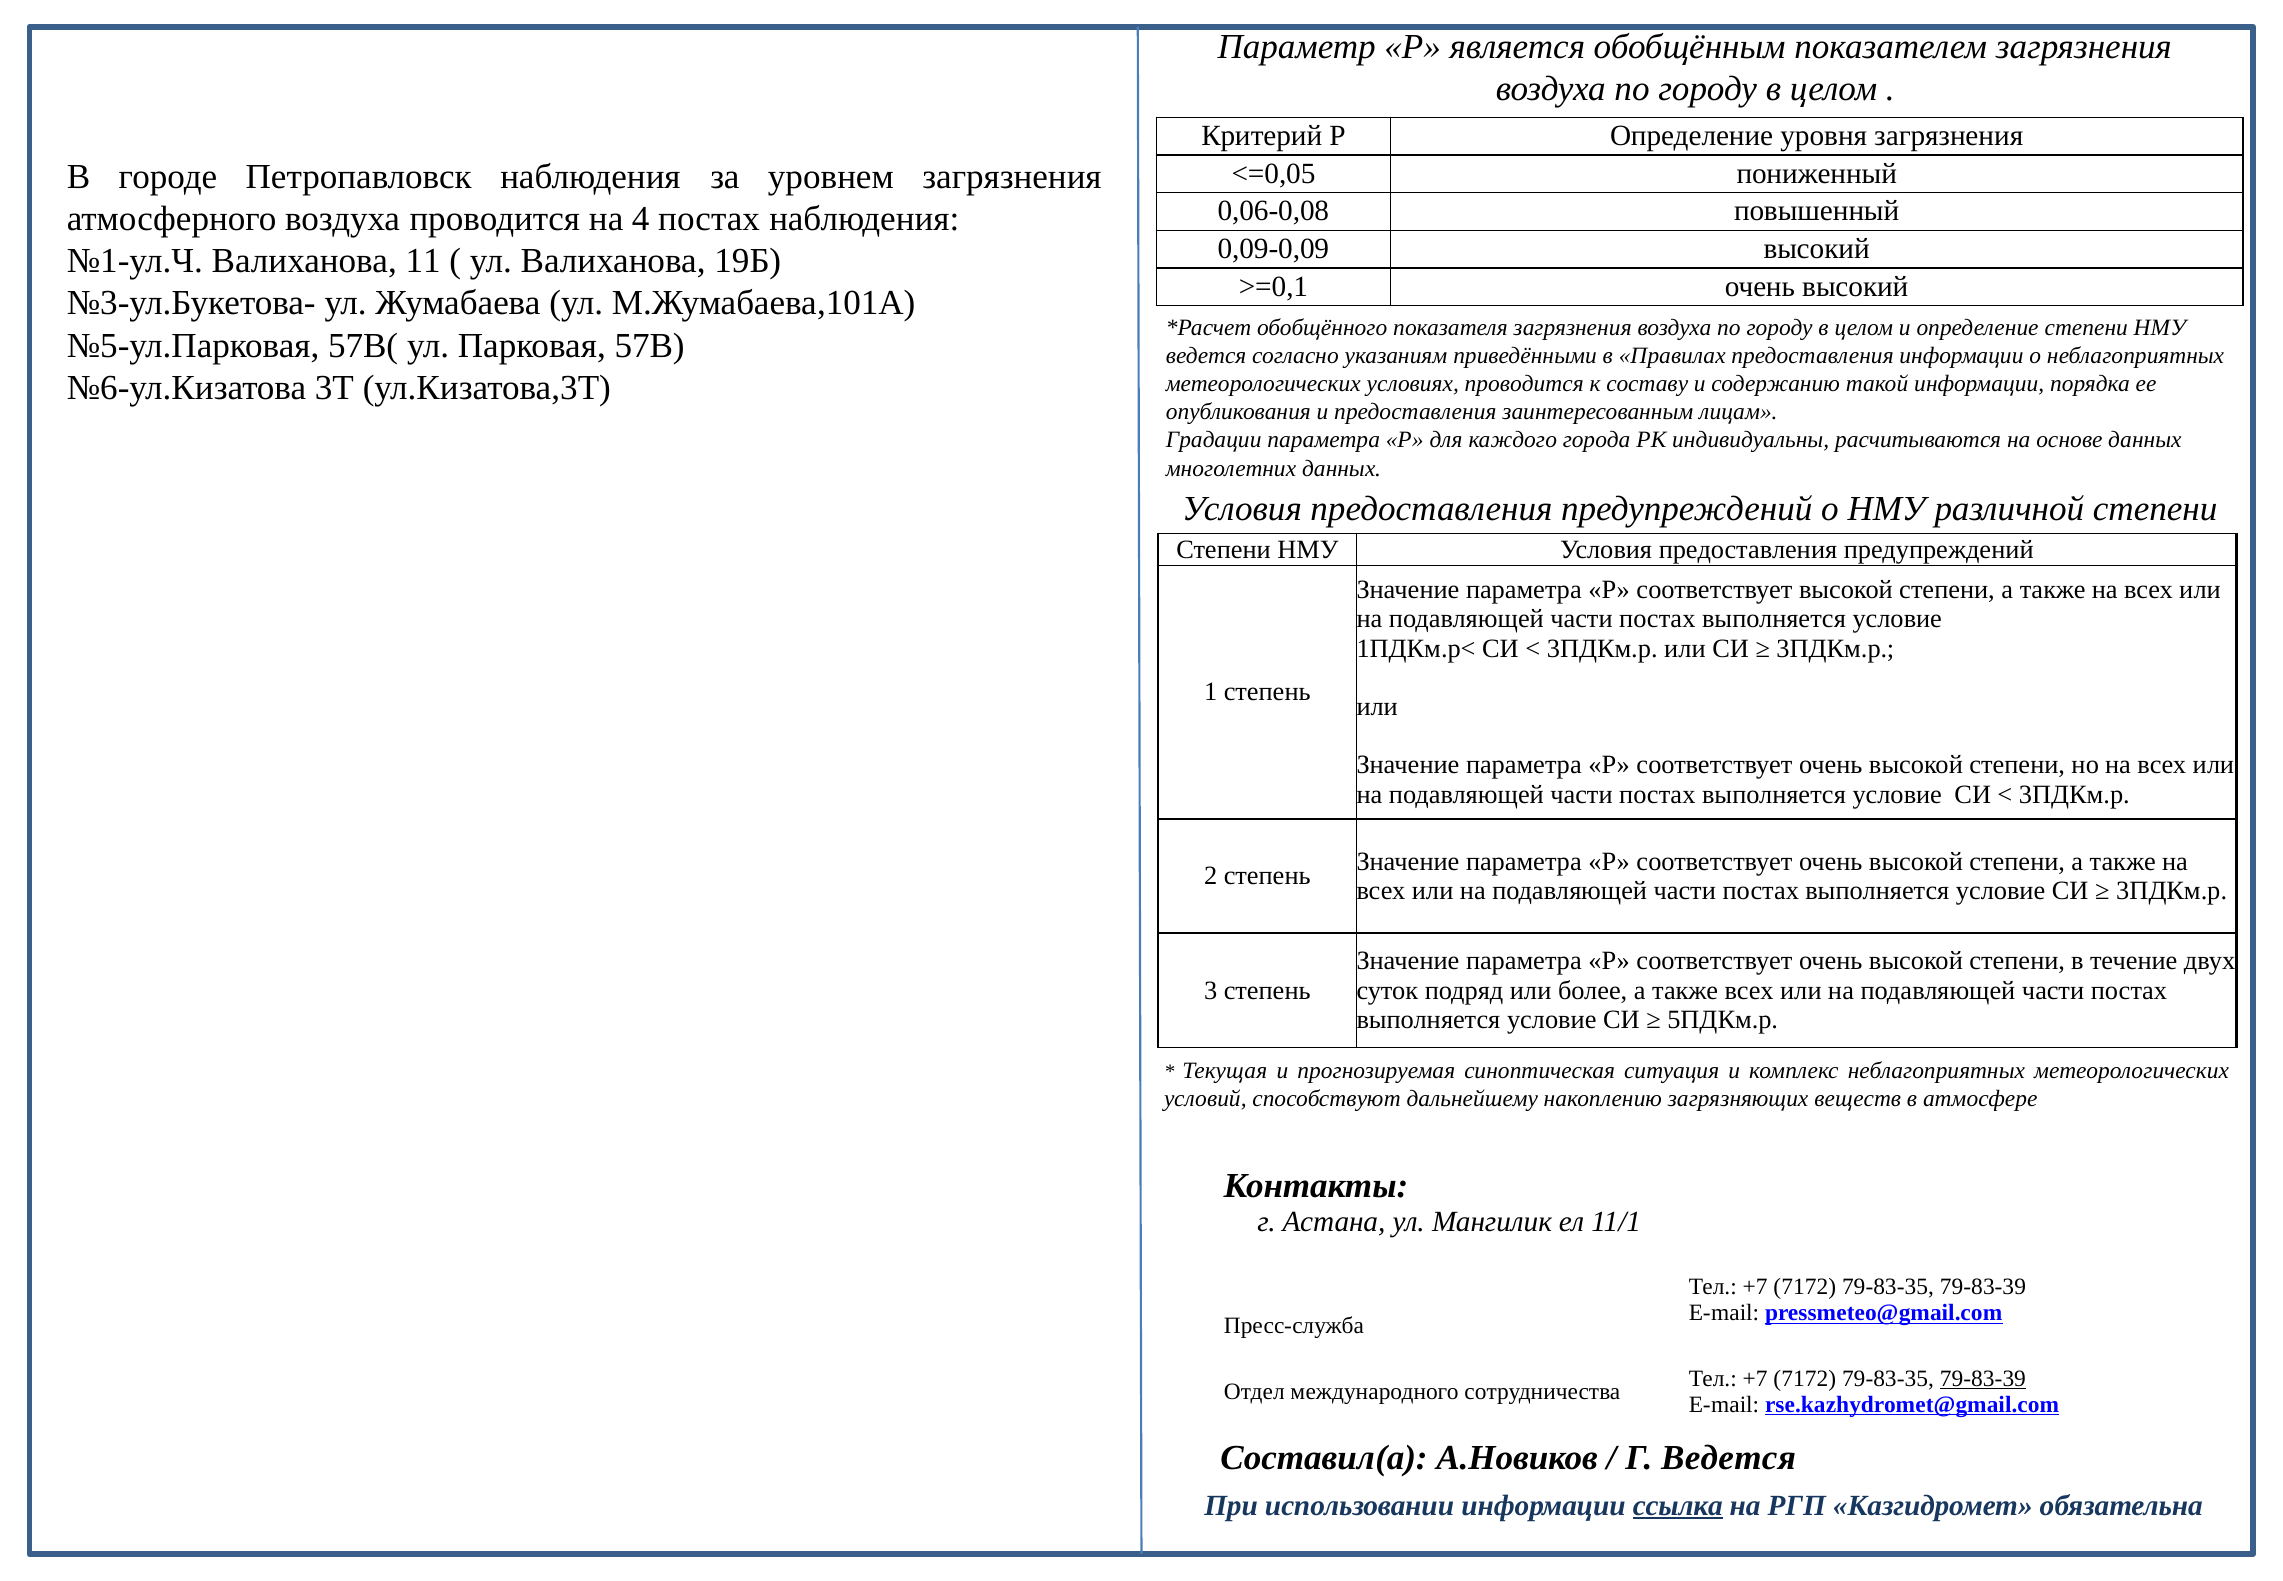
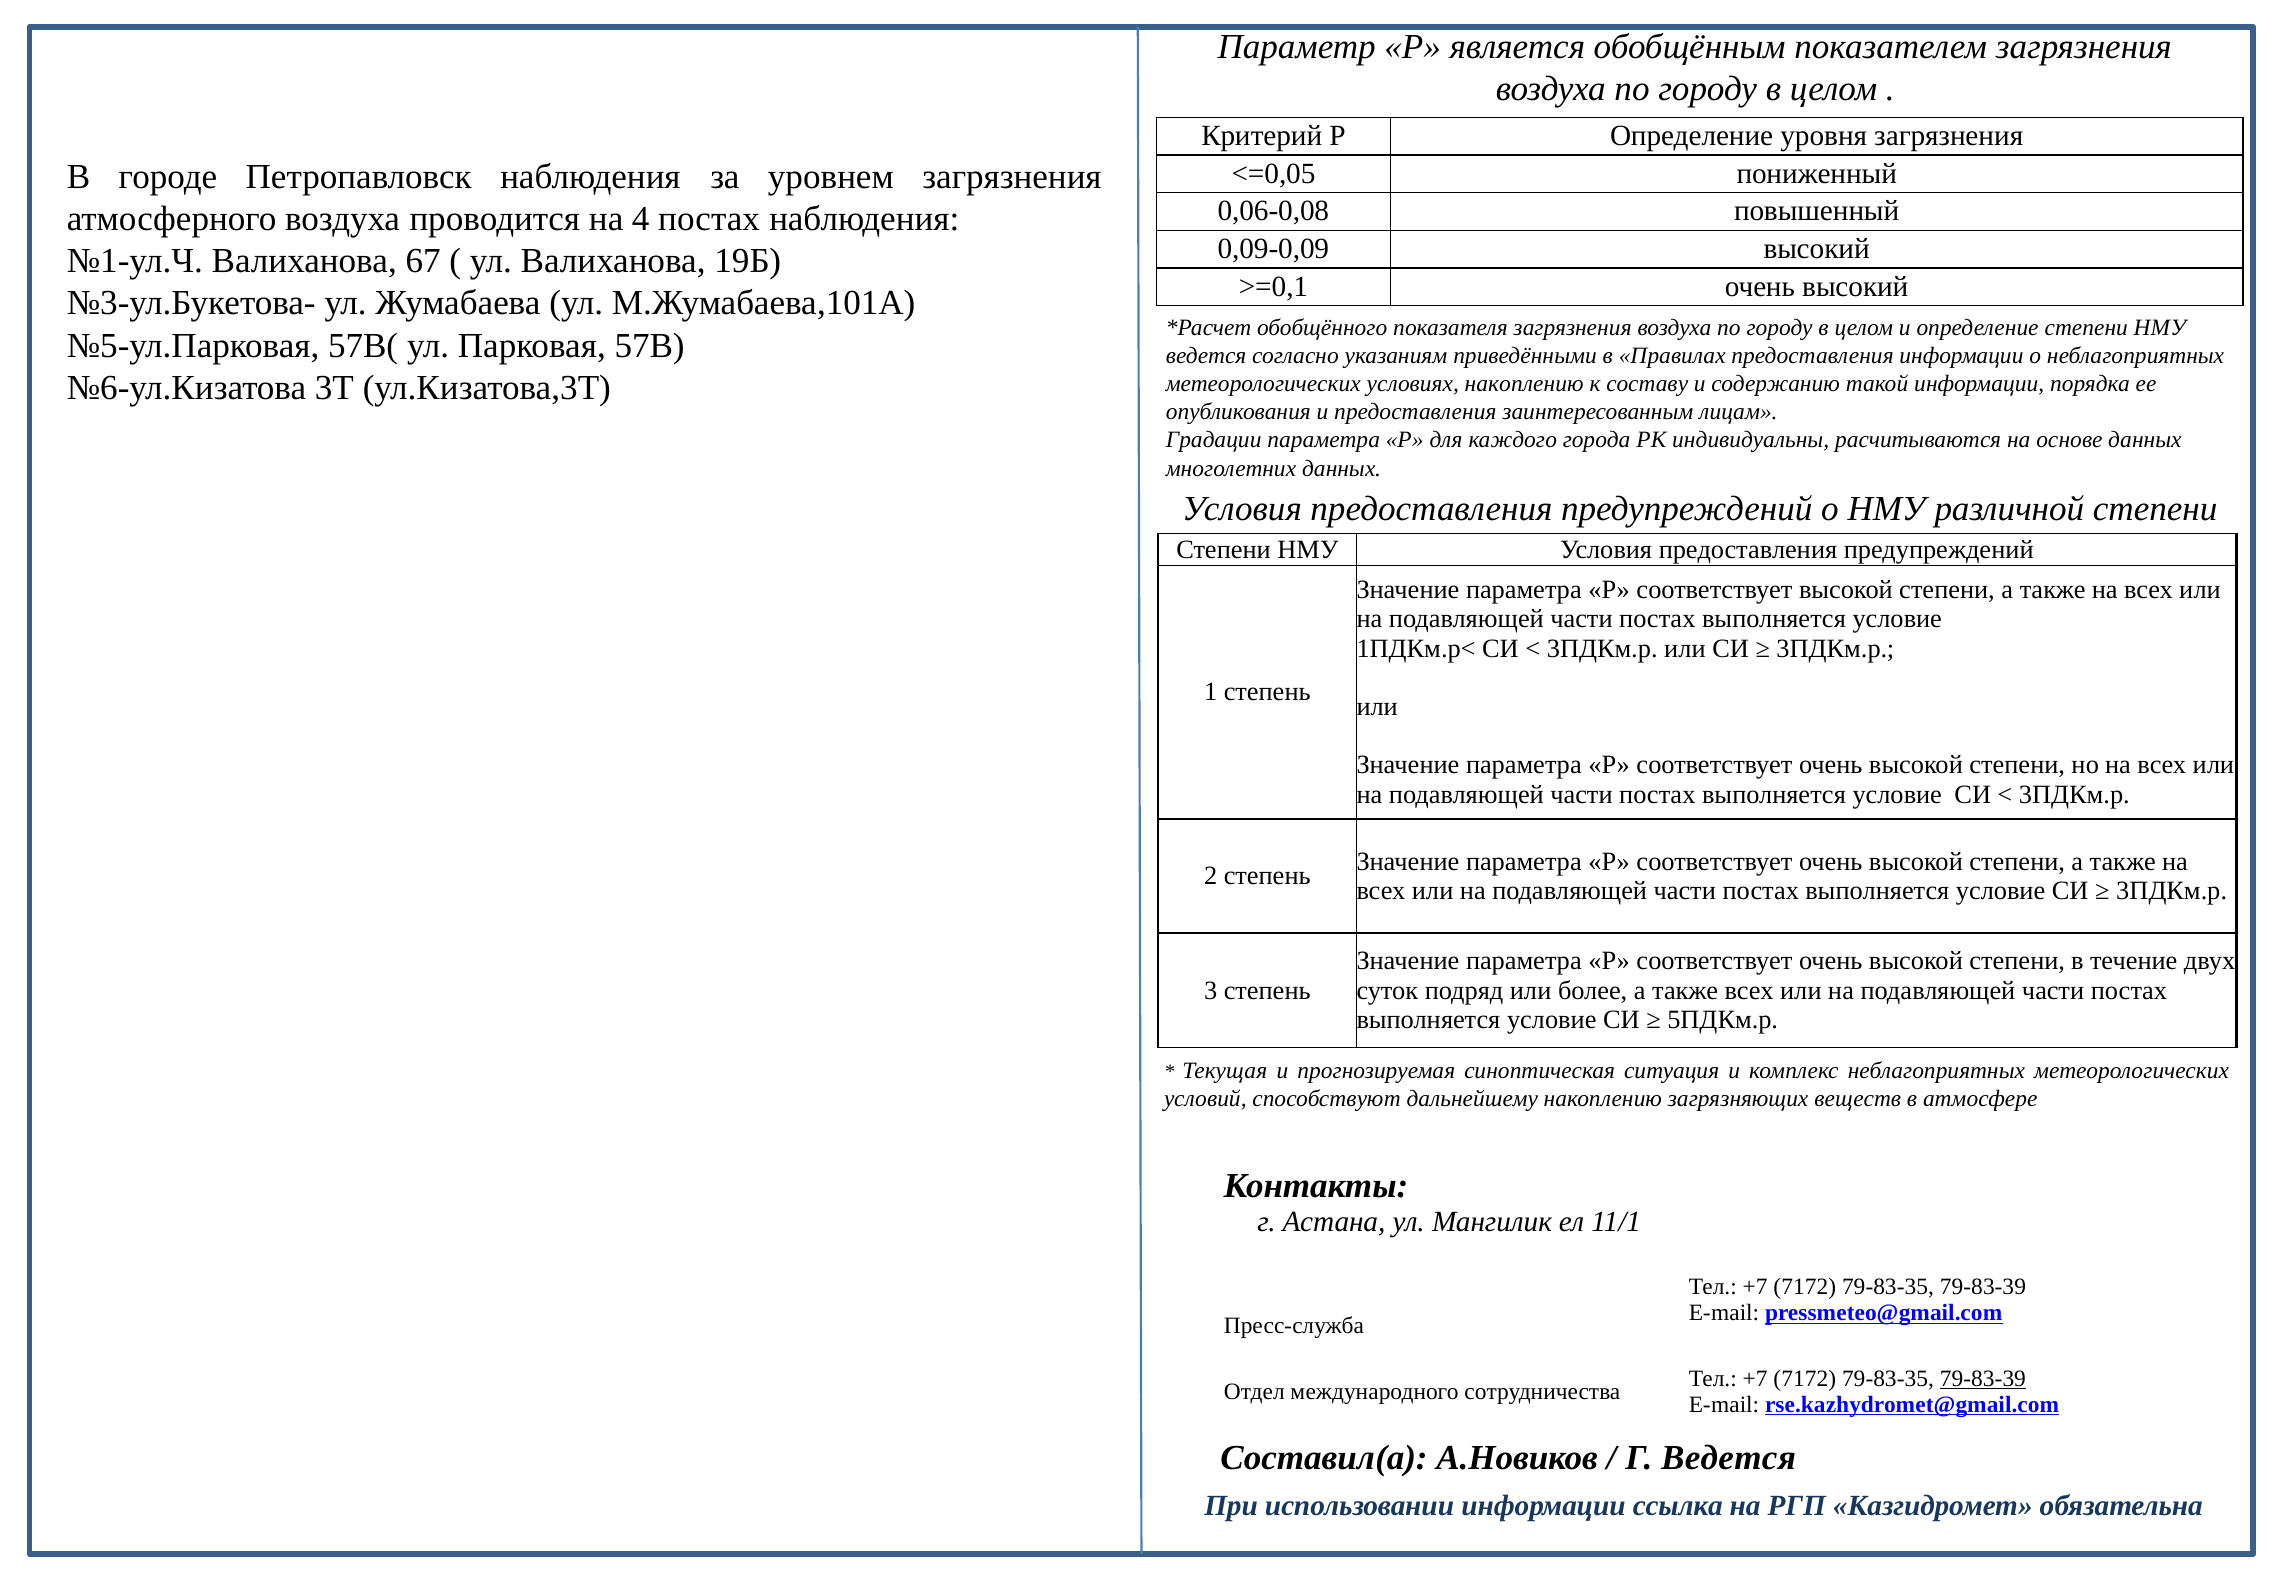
11: 11 -> 67
условиях проводится: проводится -> накоплению
ссылка underline: present -> none
